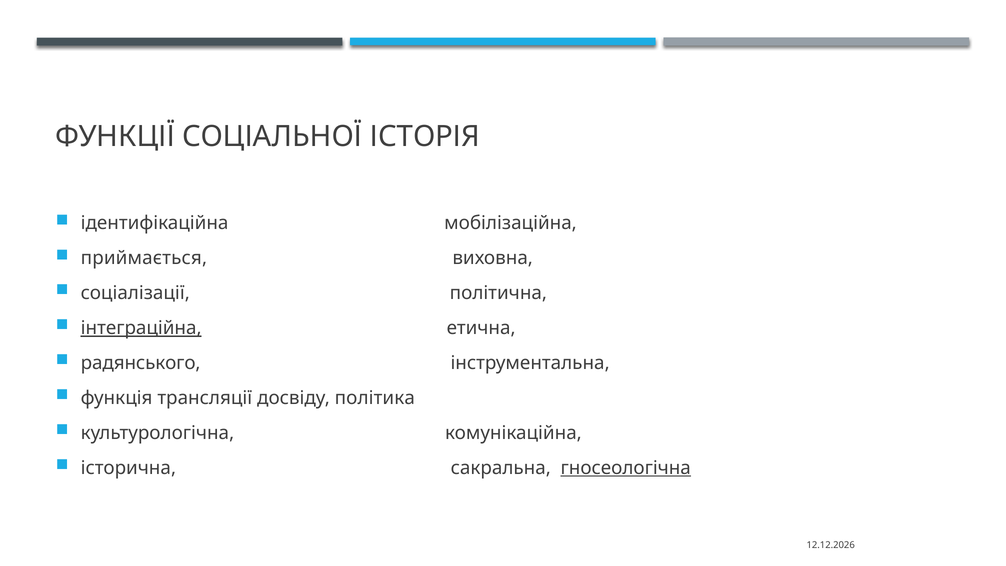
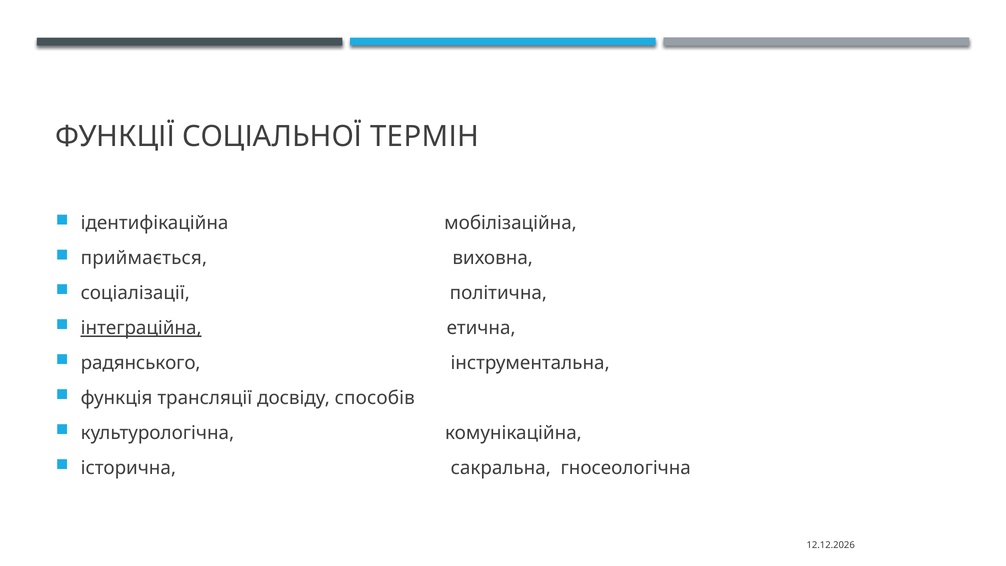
ІСТОРІЯ: ІСТОРІЯ -> ТЕРМІН
політика: політика -> способів
гносеологічна underline: present -> none
